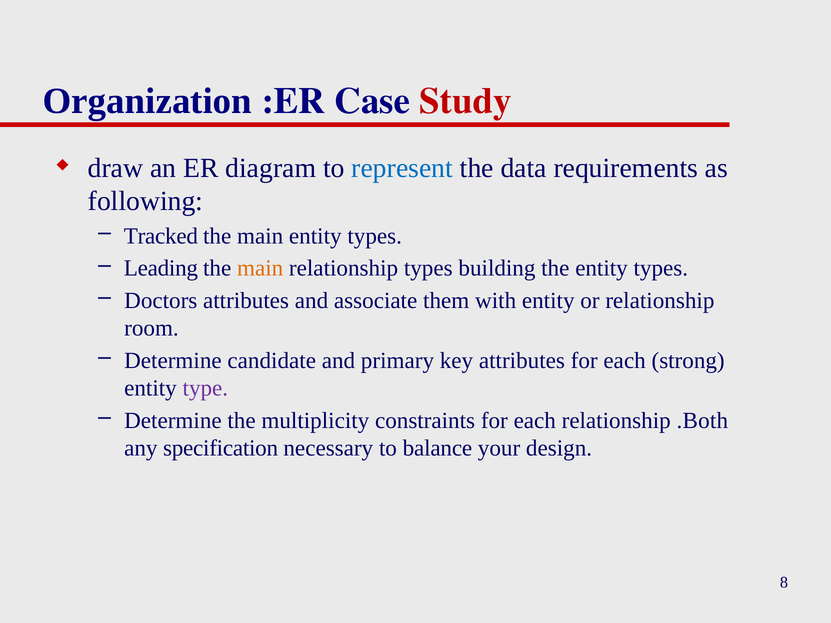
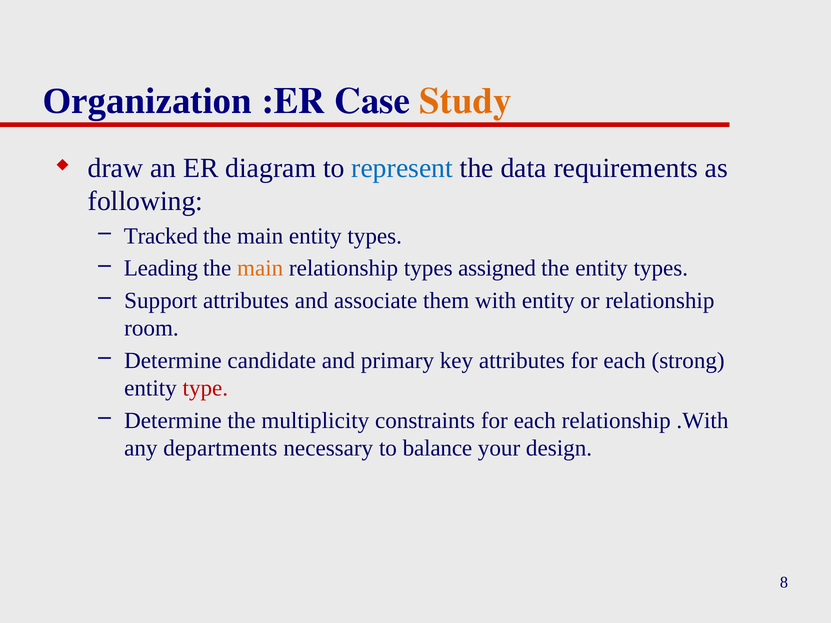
Study colour: red -> orange
building: building -> assigned
Doctors: Doctors -> Support
type colour: purple -> red
.Both: .Both -> .With
specification: specification -> departments
